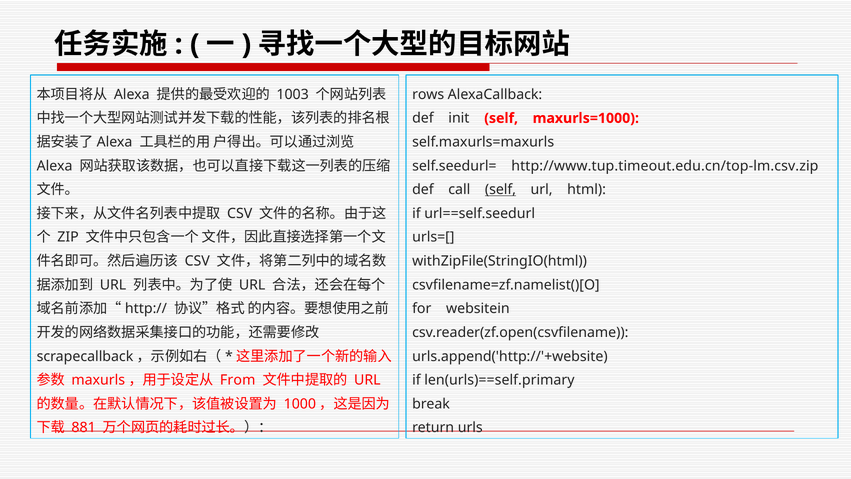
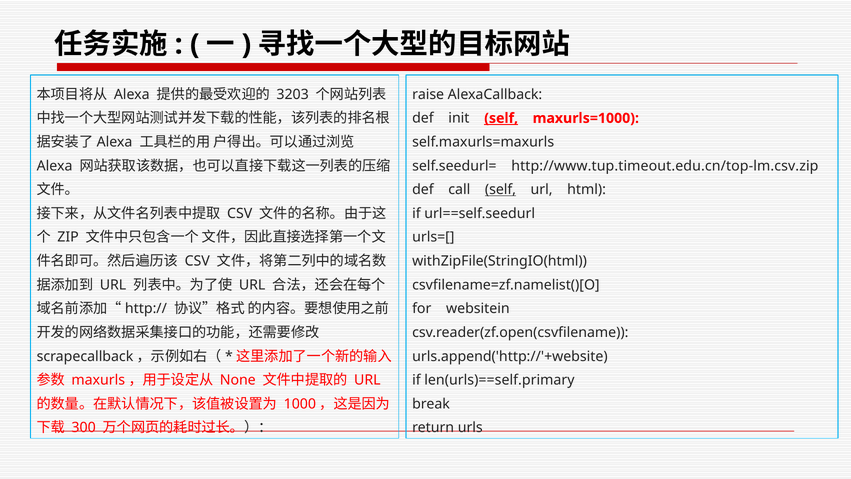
1003: 1003 -> 3203
rows: rows -> raise
self at (501, 118) underline: none -> present
From: From -> None
881: 881 -> 300
